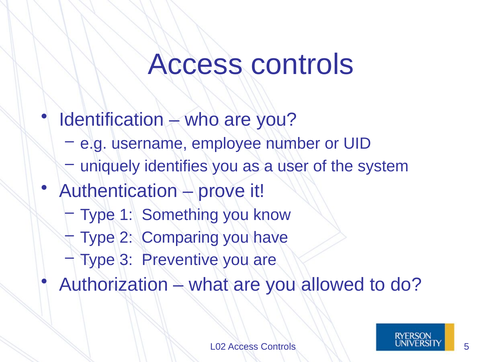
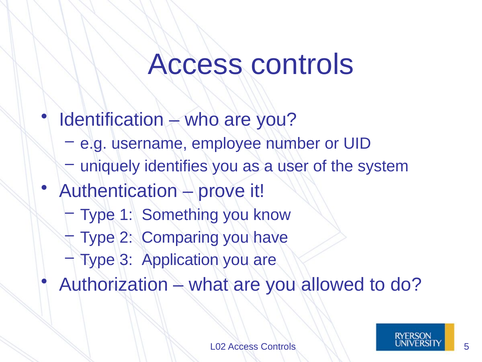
Preventive: Preventive -> Application
